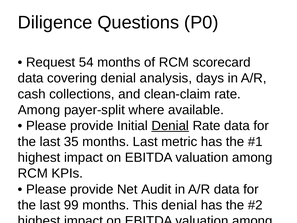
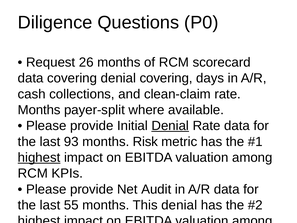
54: 54 -> 26
denial analysis: analysis -> covering
Among at (39, 110): Among -> Months
35: 35 -> 93
months Last: Last -> Risk
highest at (39, 157) underline: none -> present
99: 99 -> 55
